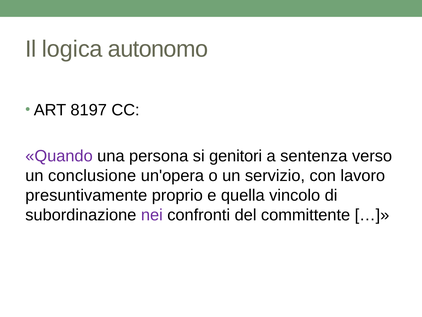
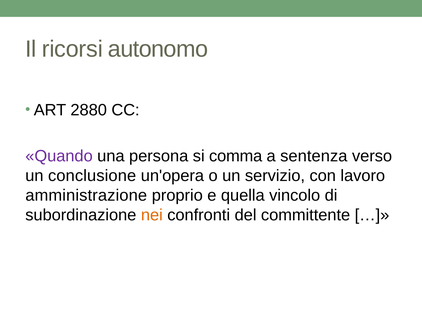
logica: logica -> ricorsi
8197: 8197 -> 2880
genitori: genitori -> comma
presuntivamente: presuntivamente -> amministrazione
nei colour: purple -> orange
